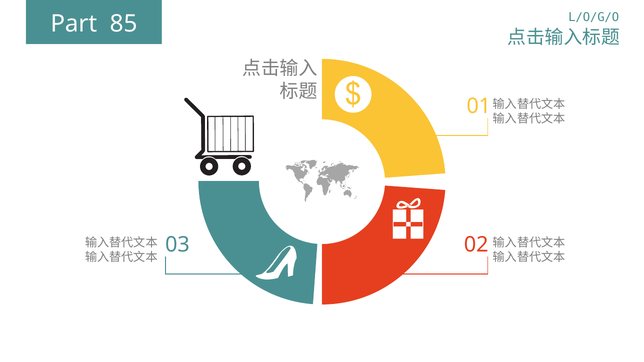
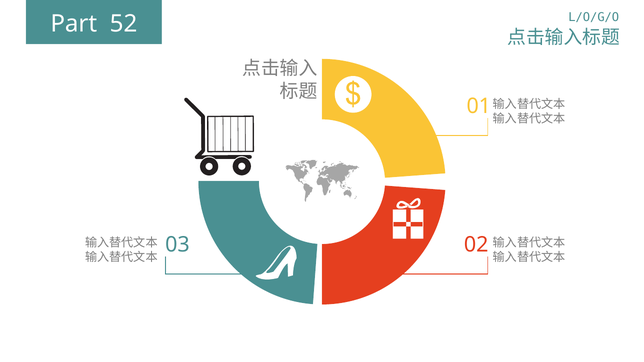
85: 85 -> 52
